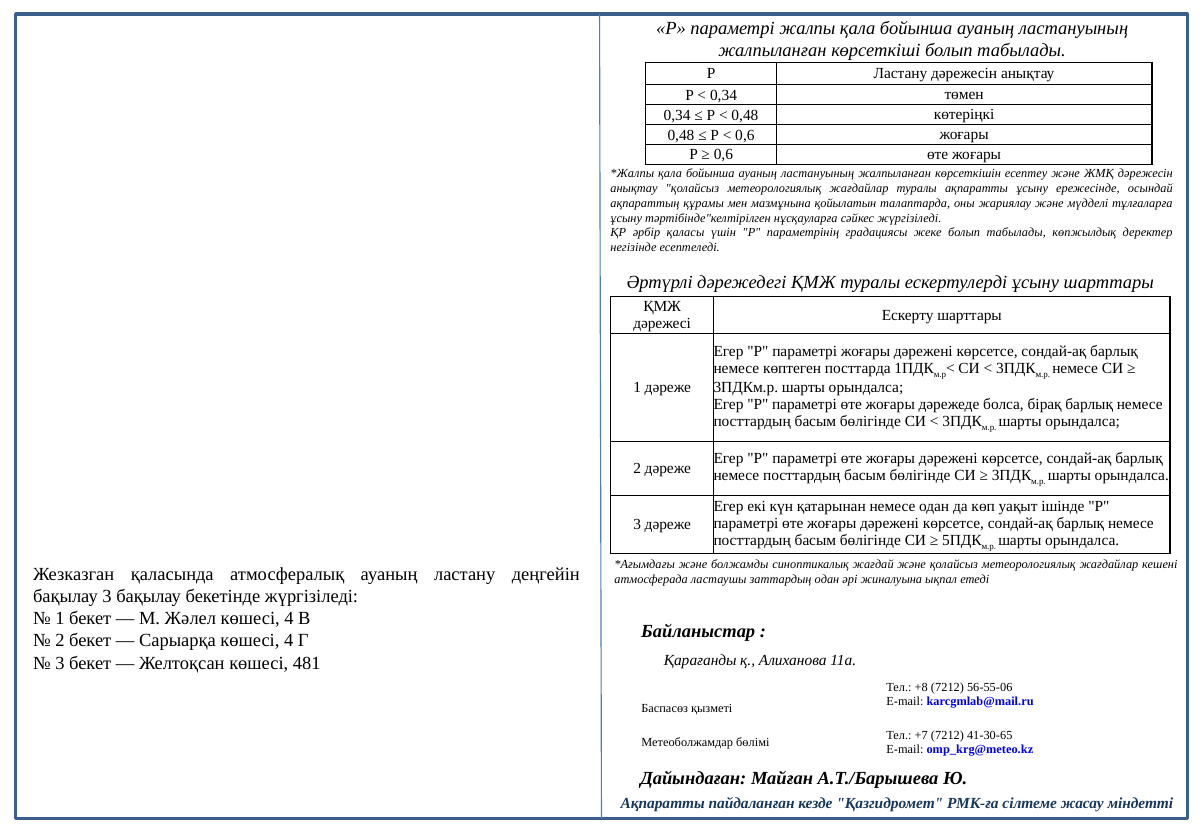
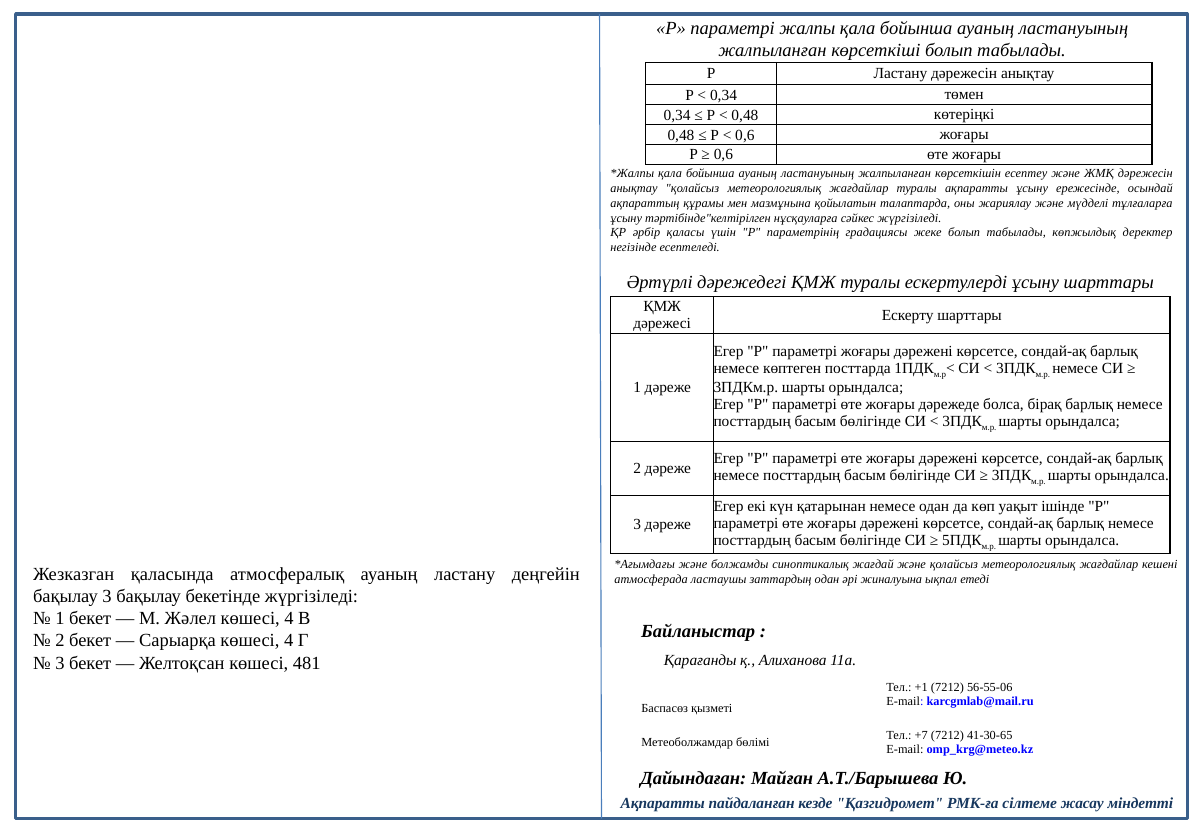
+8: +8 -> +1
